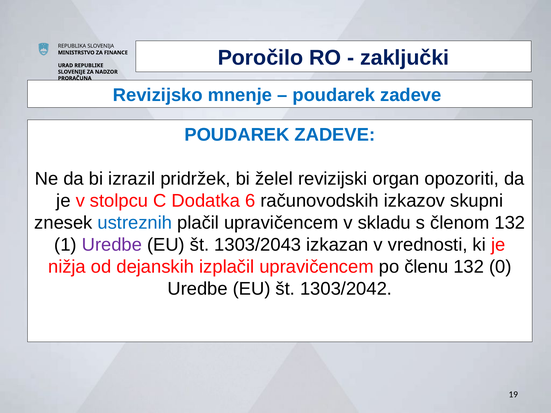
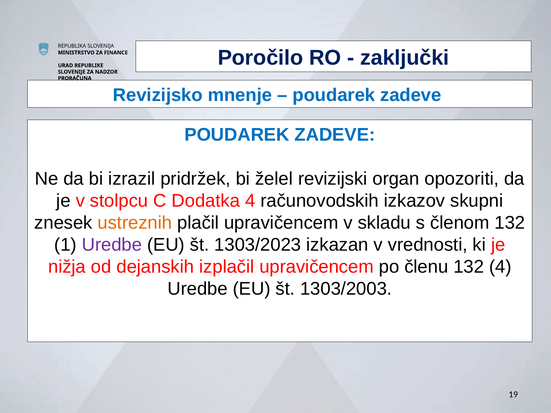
Dodatka 6: 6 -> 4
ustreznih colour: blue -> orange
1303/2043: 1303/2043 -> 1303/2023
132 0: 0 -> 4
1303/2042: 1303/2042 -> 1303/2003
